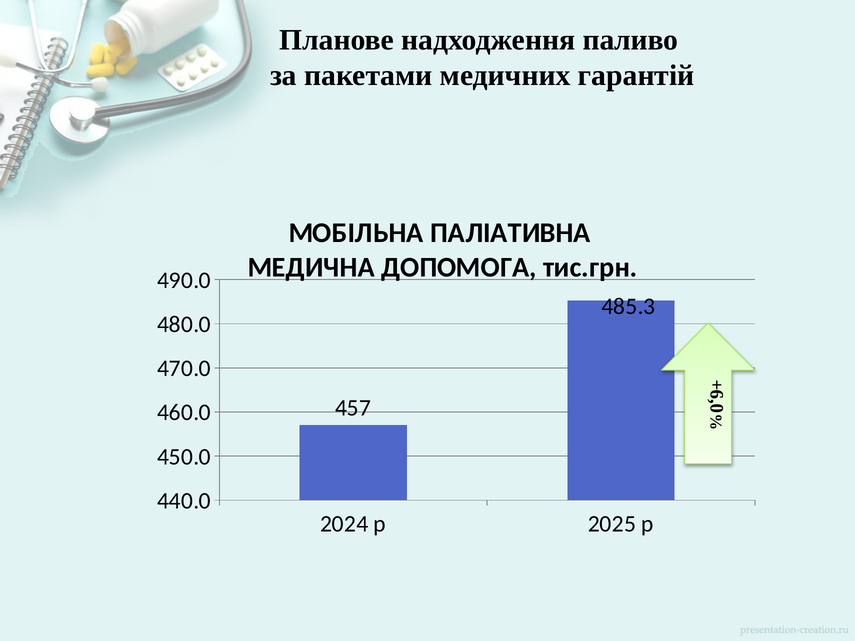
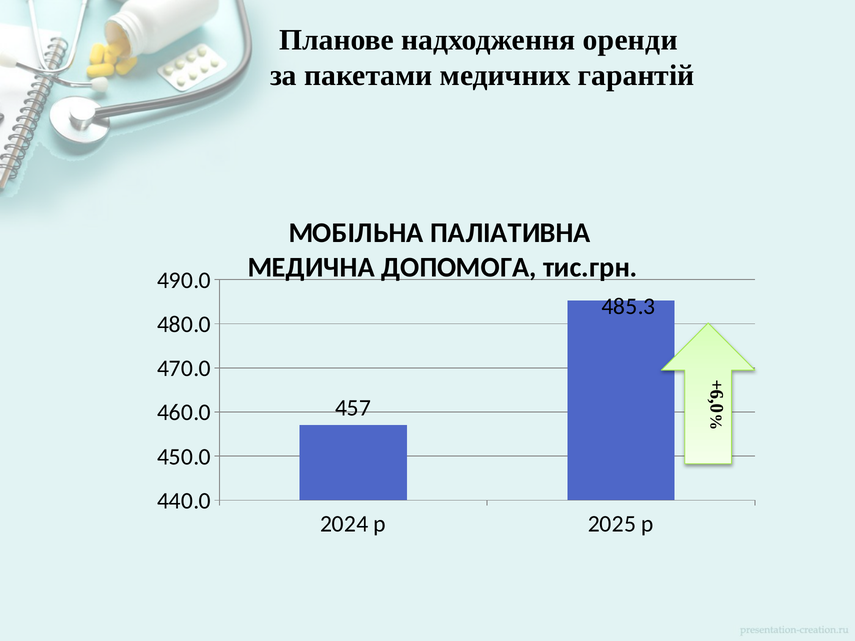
паливо: паливо -> оренди
